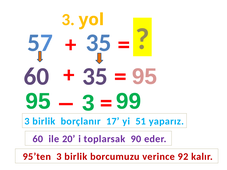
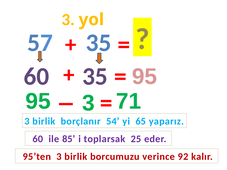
99: 99 -> 71
17: 17 -> 54
51: 51 -> 65
20: 20 -> 85
90: 90 -> 25
